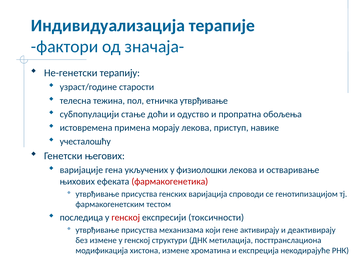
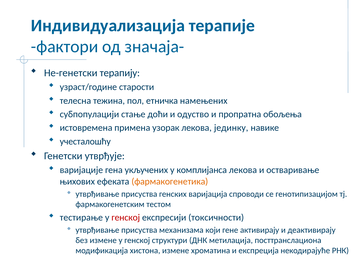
етничка утврђивање: утврђивање -> намењених
морају: морају -> узорак
приступ: приступ -> јединку
његових: његових -> утврђује
физиолошки: физиолошки -> комплијанса
фармакогенетика colour: red -> orange
последица: последица -> тестирање
